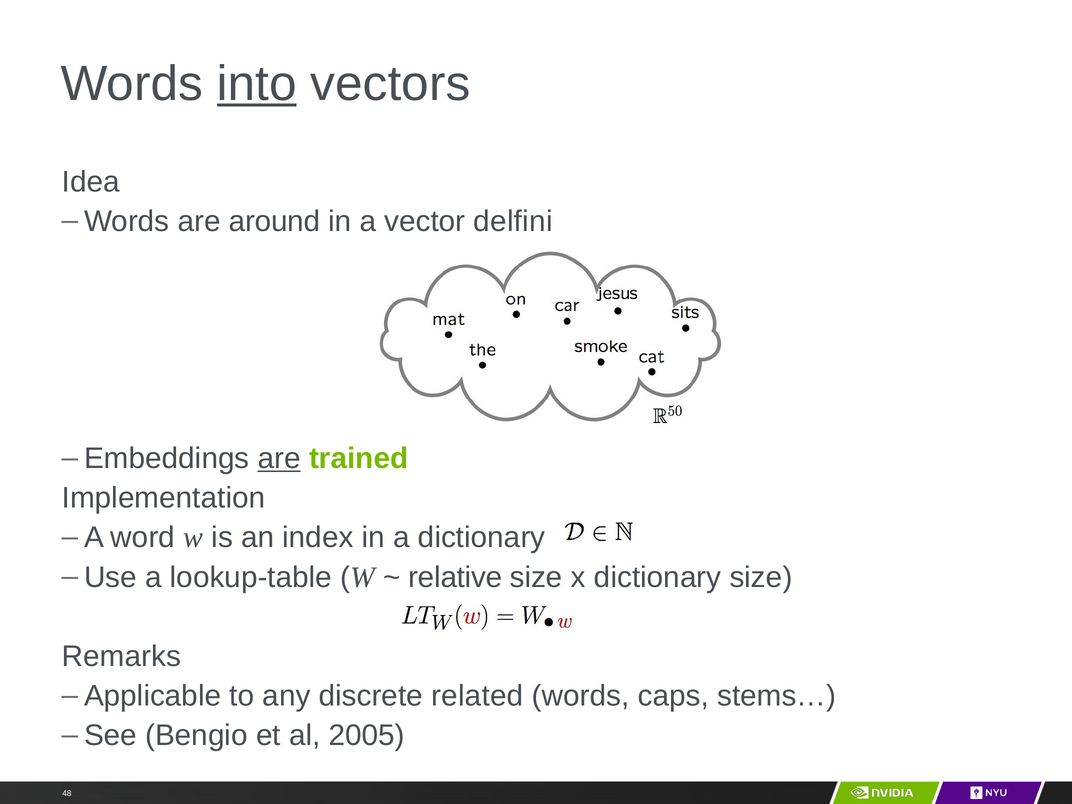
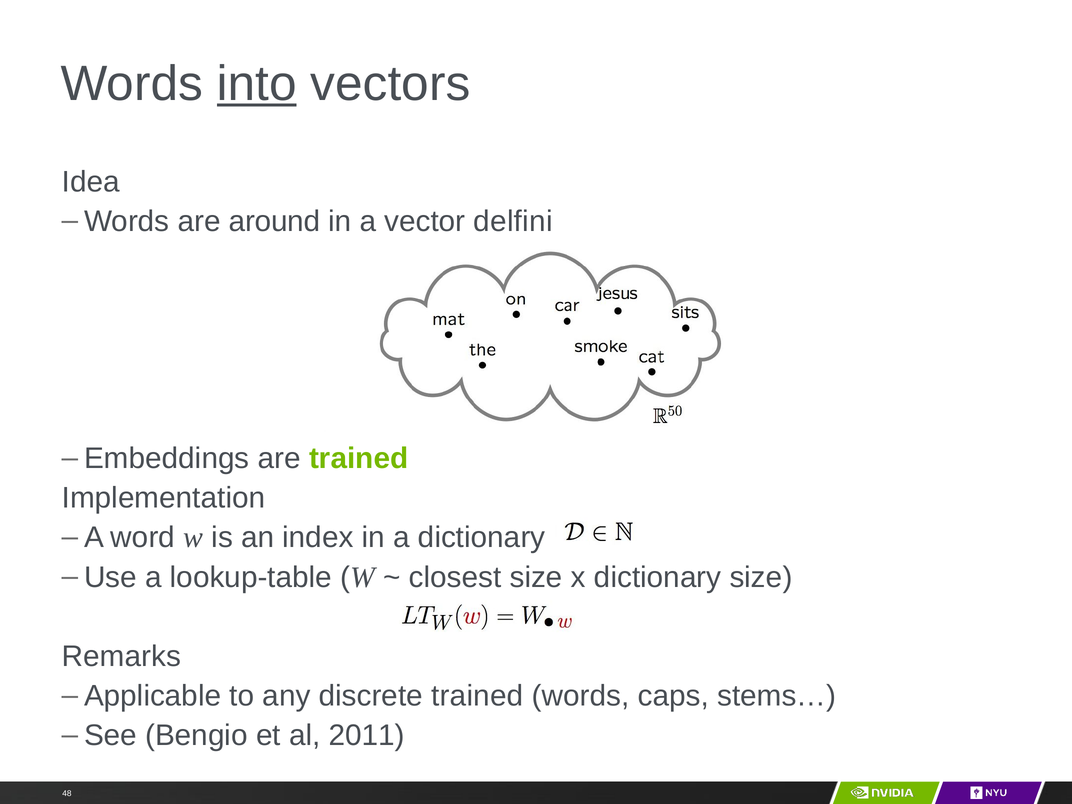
are at (279, 459) underline: present -> none
relative: relative -> closest
discrete related: related -> trained
2005: 2005 -> 2011
